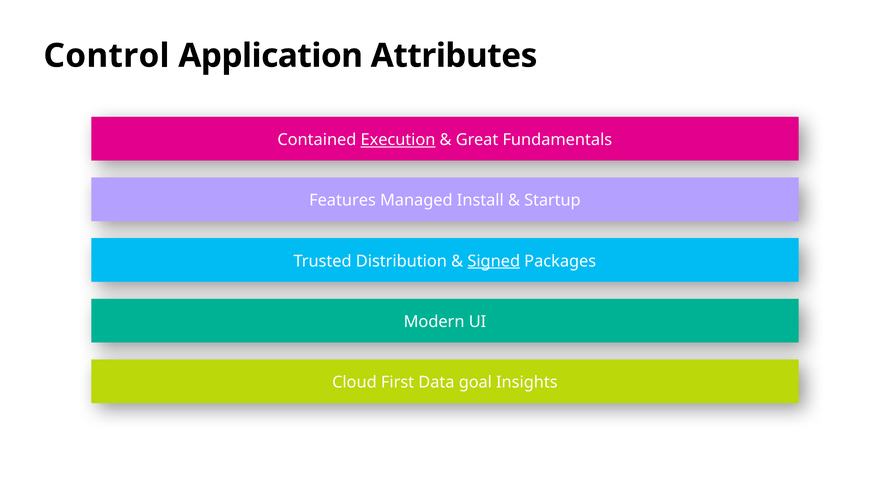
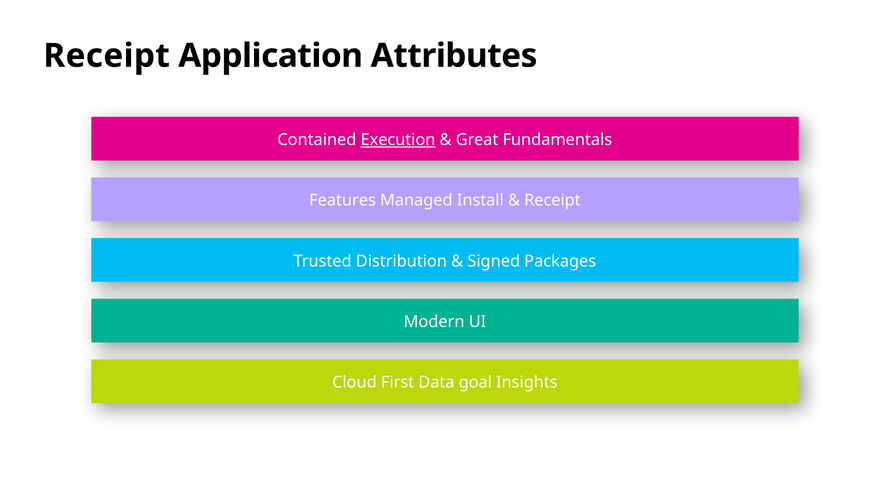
Control at (107, 56): Control -> Receipt
Startup at (552, 200): Startup -> Receipt
Signed underline: present -> none
